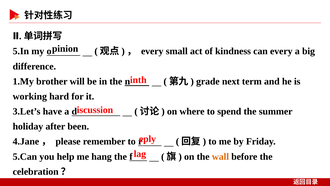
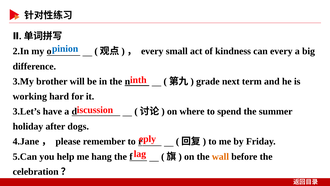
pinion colour: black -> blue
5.In: 5.In -> 2.In
1.My: 1.My -> 3.My
been: been -> dogs
